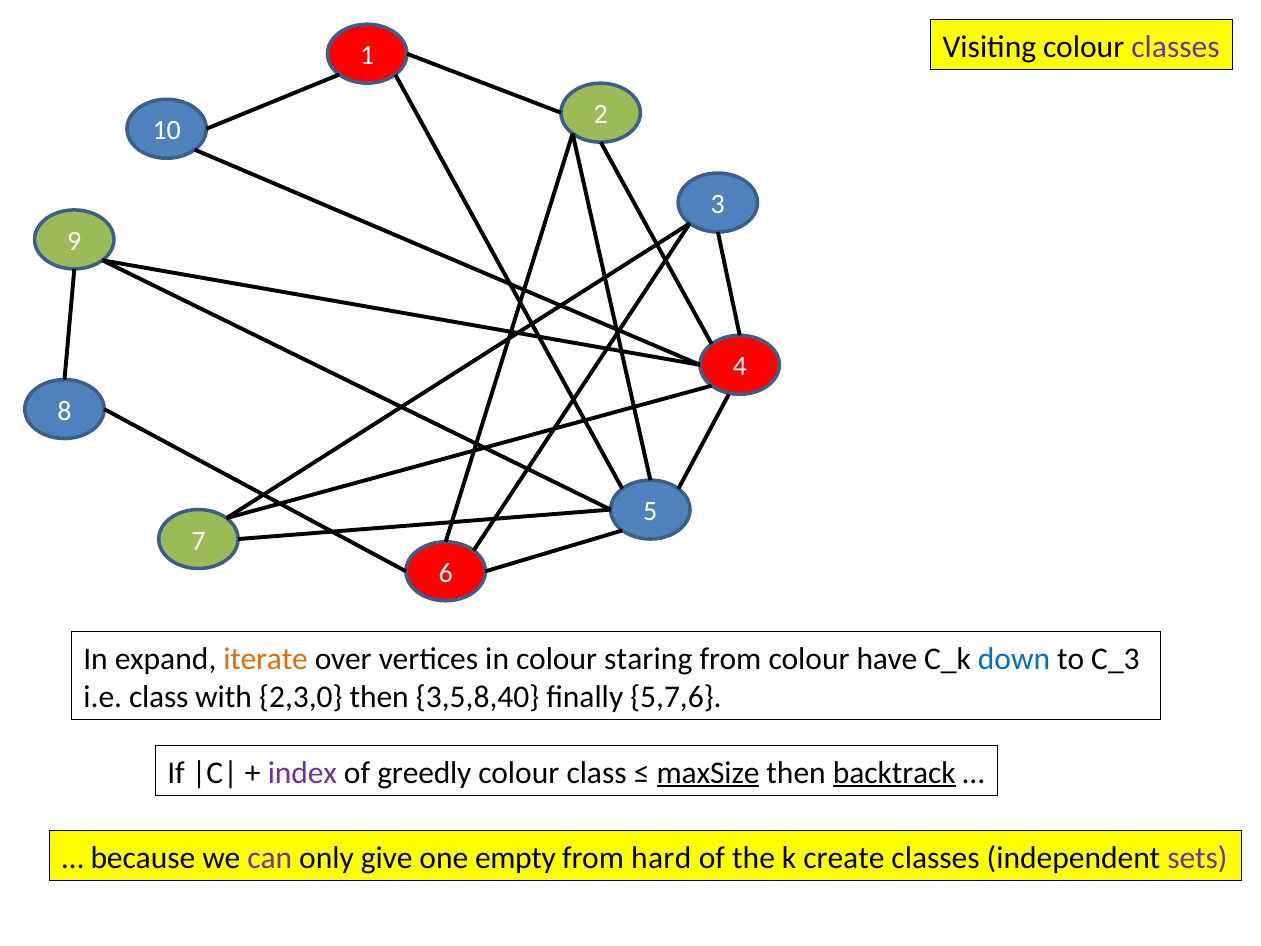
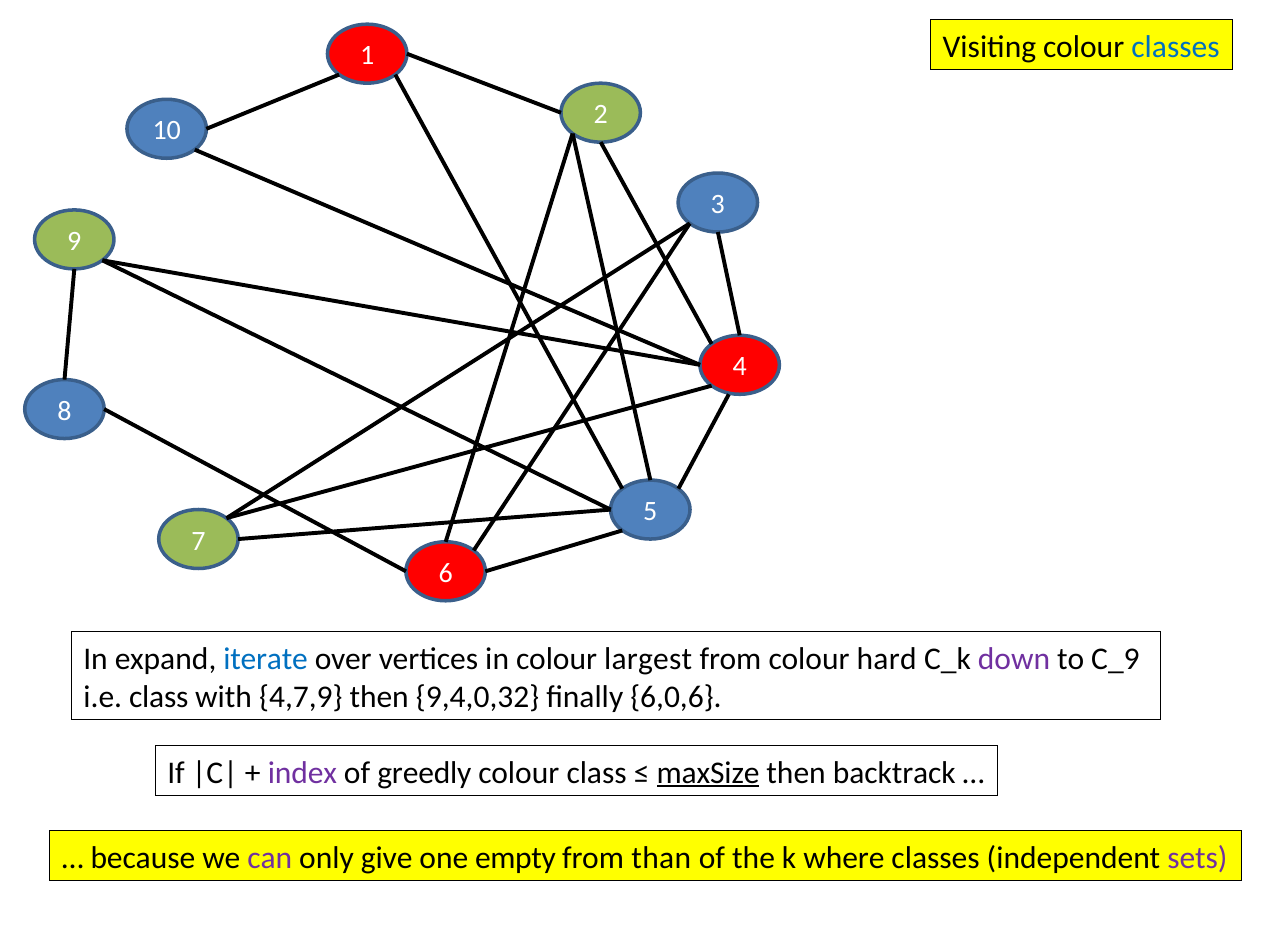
classes at (1176, 47) colour: purple -> blue
iterate colour: orange -> blue
staring: staring -> largest
have: have -> hard
down colour: blue -> purple
C_3: C_3 -> C_9
2,3,0: 2,3,0 -> 4,7,9
3,5,8,40: 3,5,8,40 -> 9,4,0,32
5,7,6: 5,7,6 -> 6,0,6
backtrack underline: present -> none
hard: hard -> than
create: create -> where
